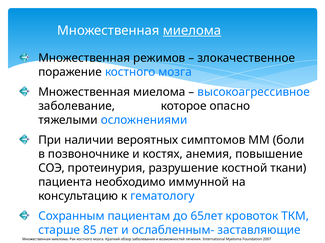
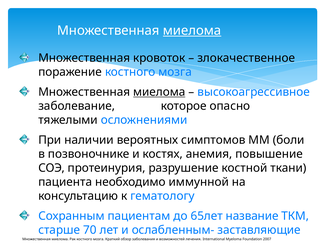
режимов: режимов -> кровоток
миелома at (159, 92) underline: none -> present
кровоток: кровоток -> название
85: 85 -> 70
